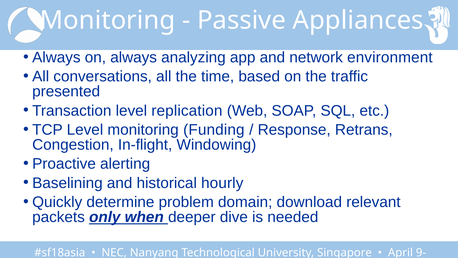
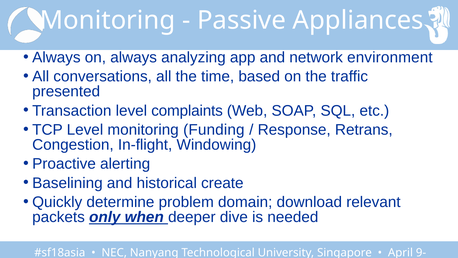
replication: replication -> complaints
hourly: hourly -> create
